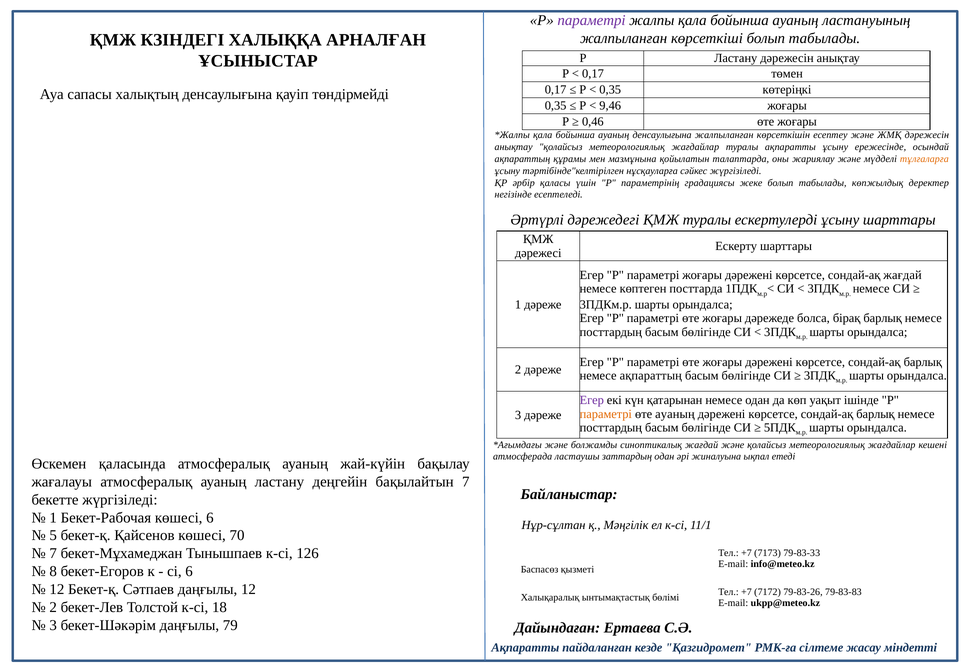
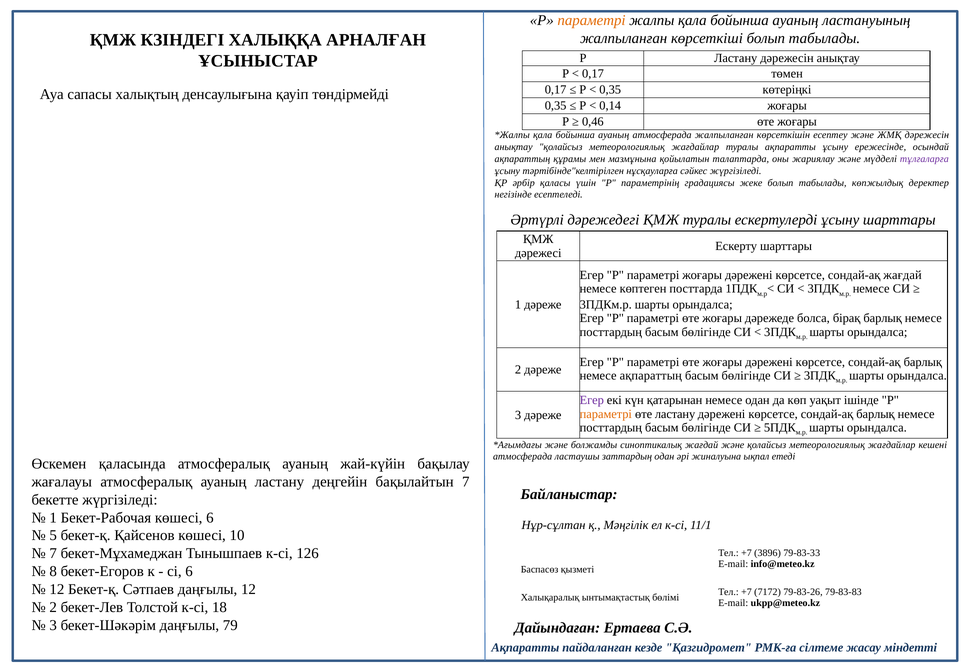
параметрі at (592, 20) colour: purple -> orange
9,46: 9,46 -> 0,14
ауаның денсаулығына: денсаулығына -> атмосферада
тұлғаларға colour: orange -> purple
өте ауаның: ауаның -> ластану
70: 70 -> 10
7173: 7173 -> 3896
